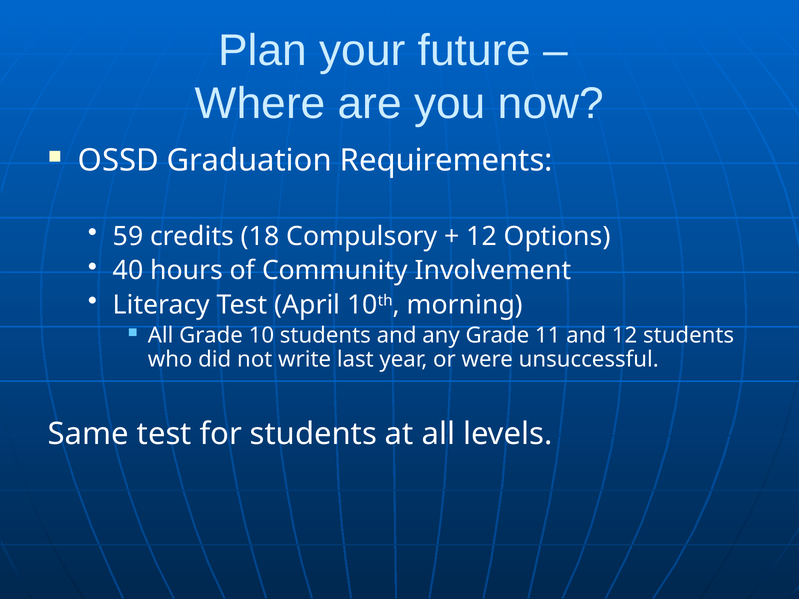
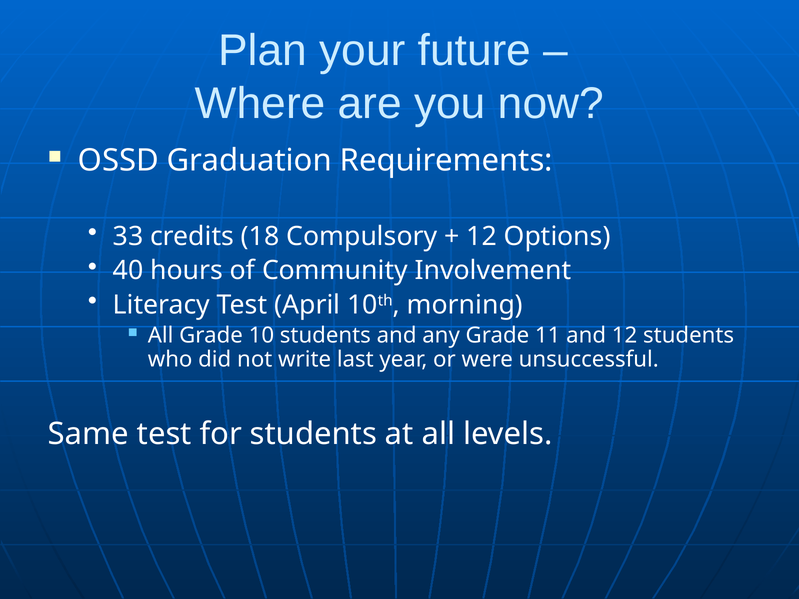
59: 59 -> 33
